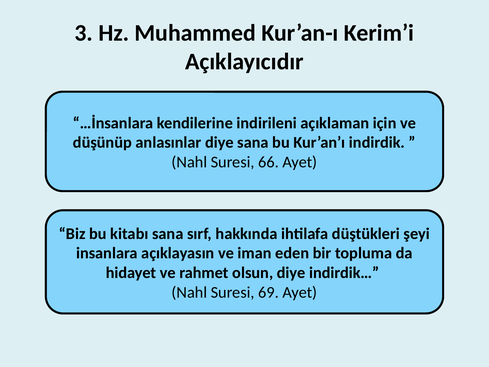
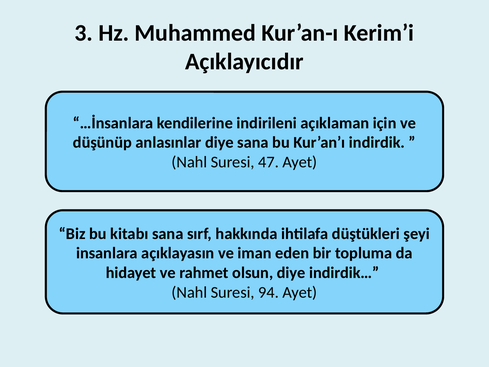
66: 66 -> 47
69: 69 -> 94
